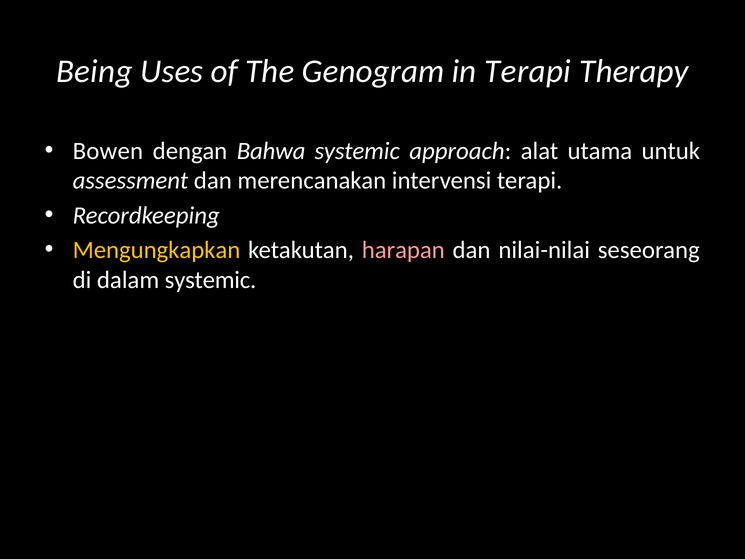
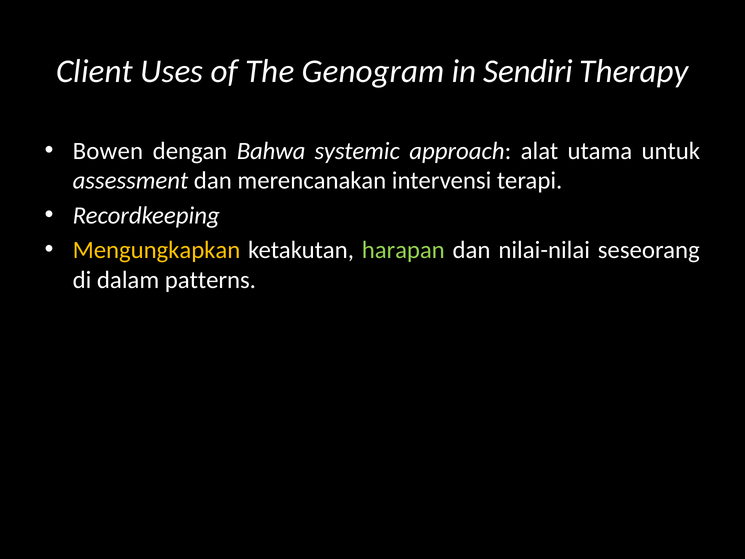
Being: Being -> Client
in Terapi: Terapi -> Sendiri
harapan colour: pink -> light green
dalam systemic: systemic -> patterns
